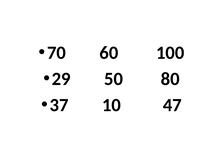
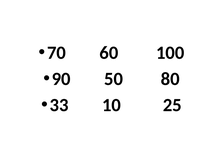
29: 29 -> 90
37: 37 -> 33
47: 47 -> 25
